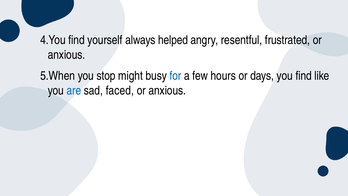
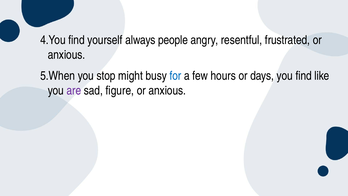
helped: helped -> people
are colour: blue -> purple
faced: faced -> figure
